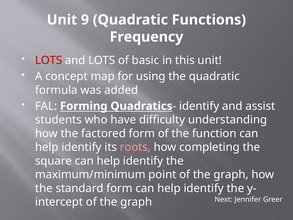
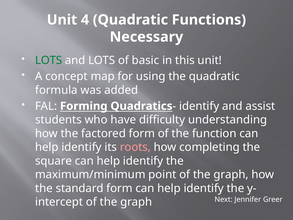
9: 9 -> 4
Frequency: Frequency -> Necessary
LOTS at (49, 60) colour: red -> green
